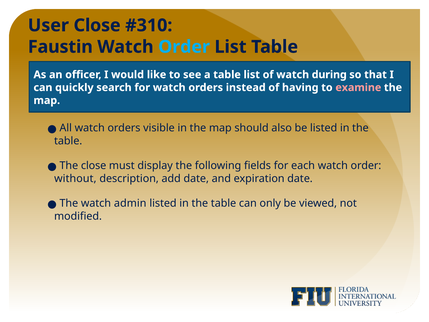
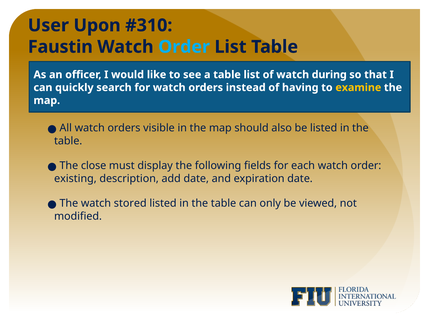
User Close: Close -> Upon
examine colour: pink -> yellow
without: without -> existing
admin: admin -> stored
